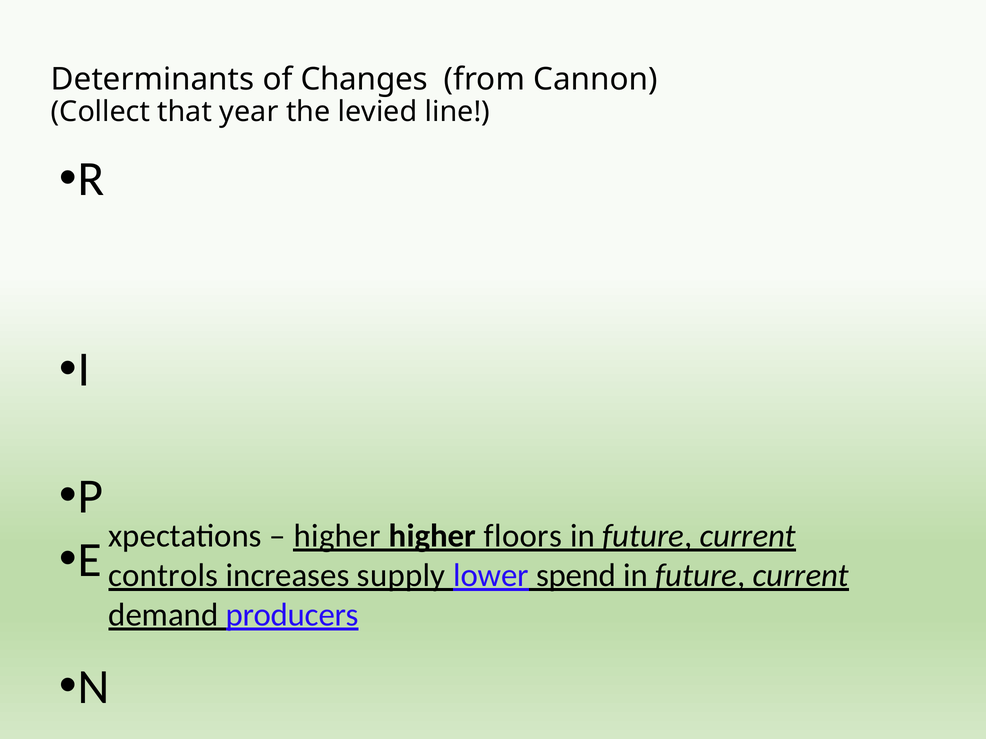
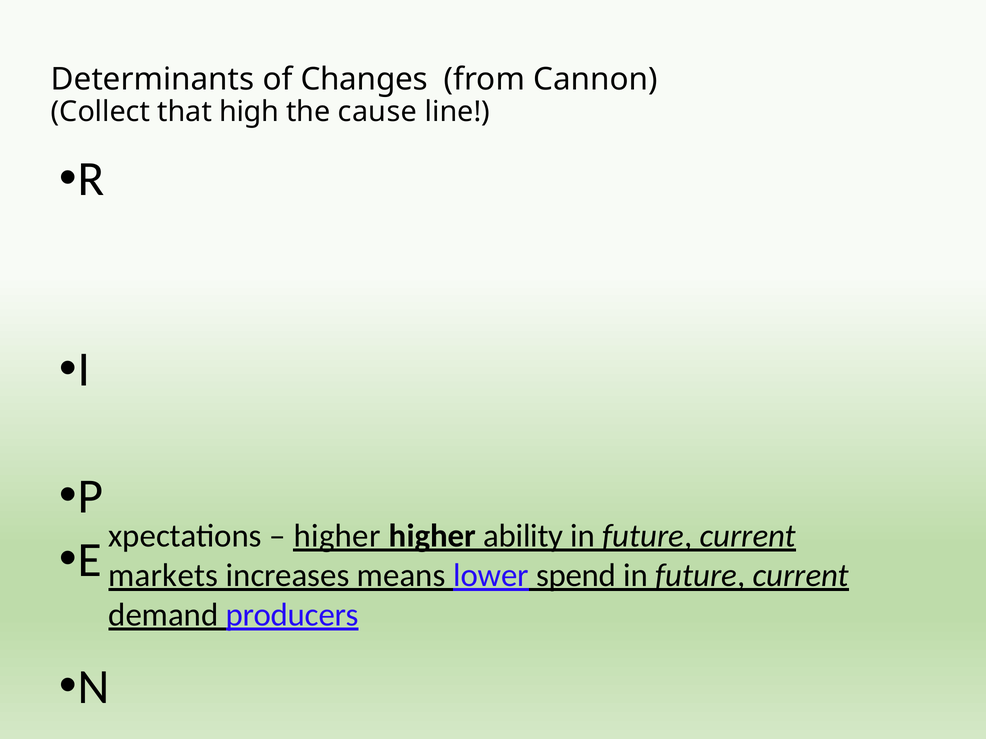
year: year -> high
levied: levied -> cause
floors: floors -> ability
controls: controls -> markets
supply: supply -> means
